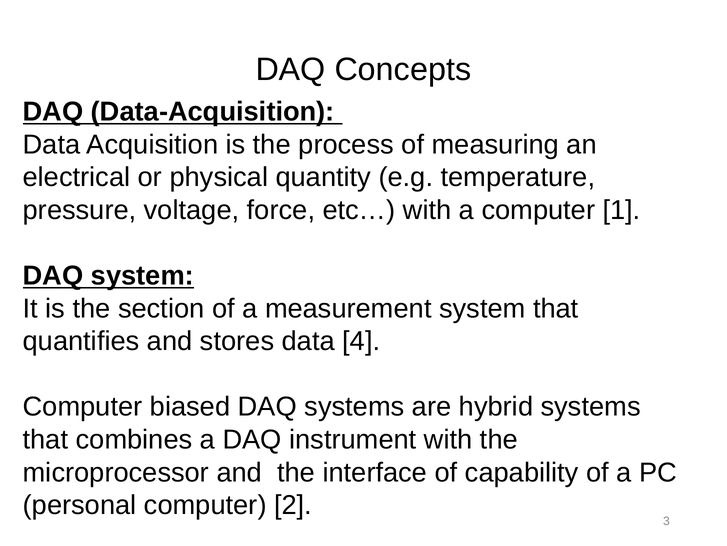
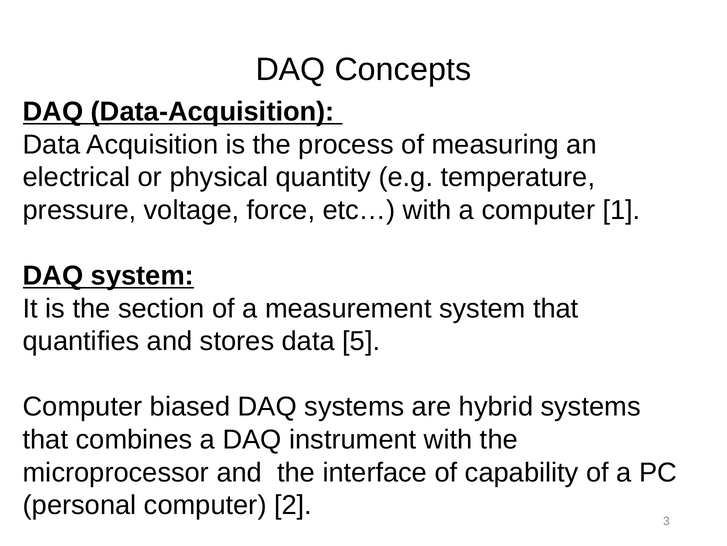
4: 4 -> 5
